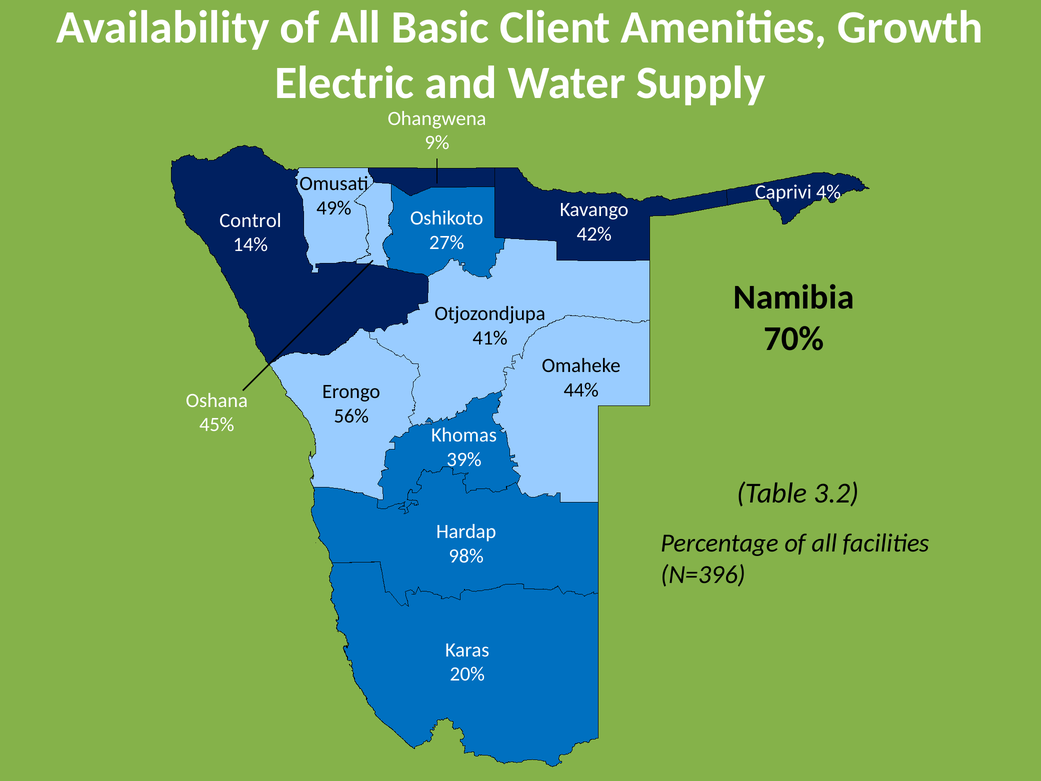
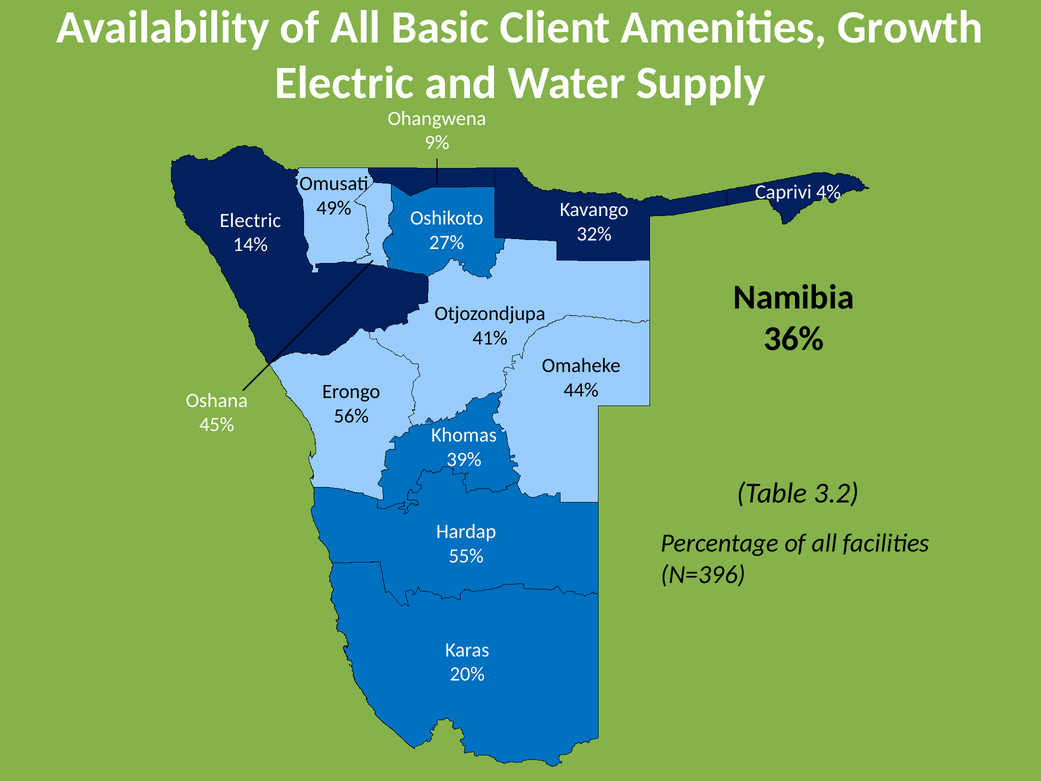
Control at (250, 220): Control -> Electric
42%: 42% -> 32%
70%: 70% -> 36%
98%: 98% -> 55%
